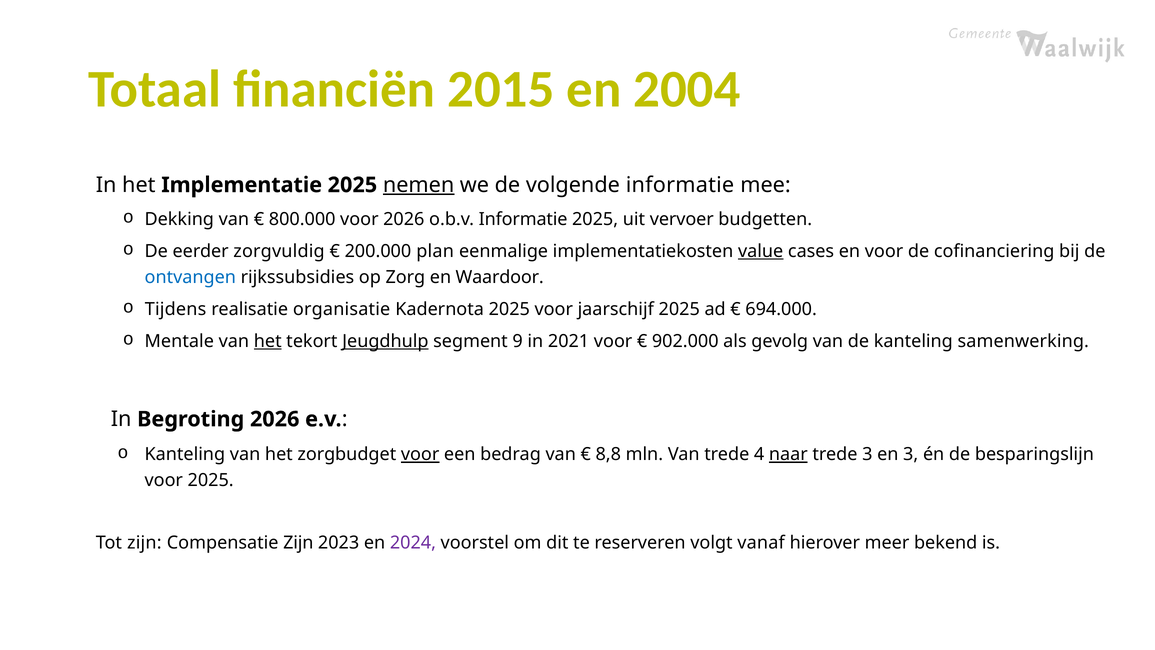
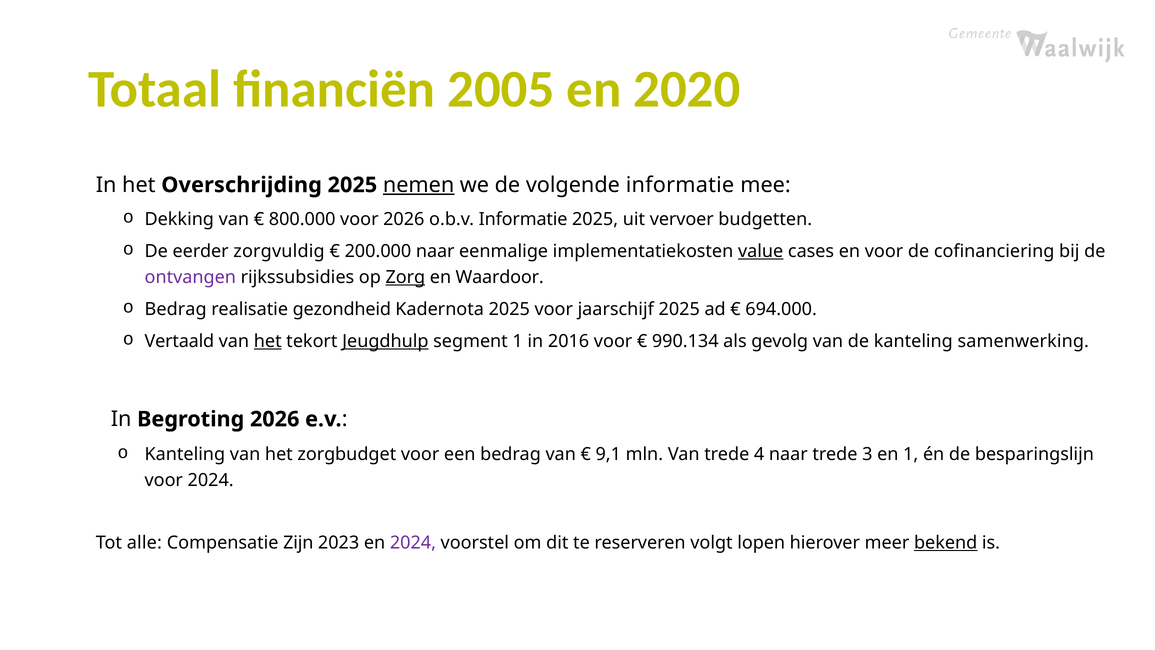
2015: 2015 -> 2005
2004: 2004 -> 2020
Implementatie: Implementatie -> Overschrijding
200.000 plan: plan -> naar
ontvangen colour: blue -> purple
Zorg underline: none -> present
Tijdens at (176, 309): Tijdens -> Bedrag
organisatie: organisatie -> gezondheid
Mentale: Mentale -> Vertaald
segment 9: 9 -> 1
2021: 2021 -> 2016
902.000: 902.000 -> 990.134
voor at (420, 454) underline: present -> none
8,8: 8,8 -> 9,1
naar at (788, 454) underline: present -> none
en 3: 3 -> 1
voor 2025: 2025 -> 2024
Tot zijn: zijn -> alle
vanaf: vanaf -> lopen
bekend underline: none -> present
